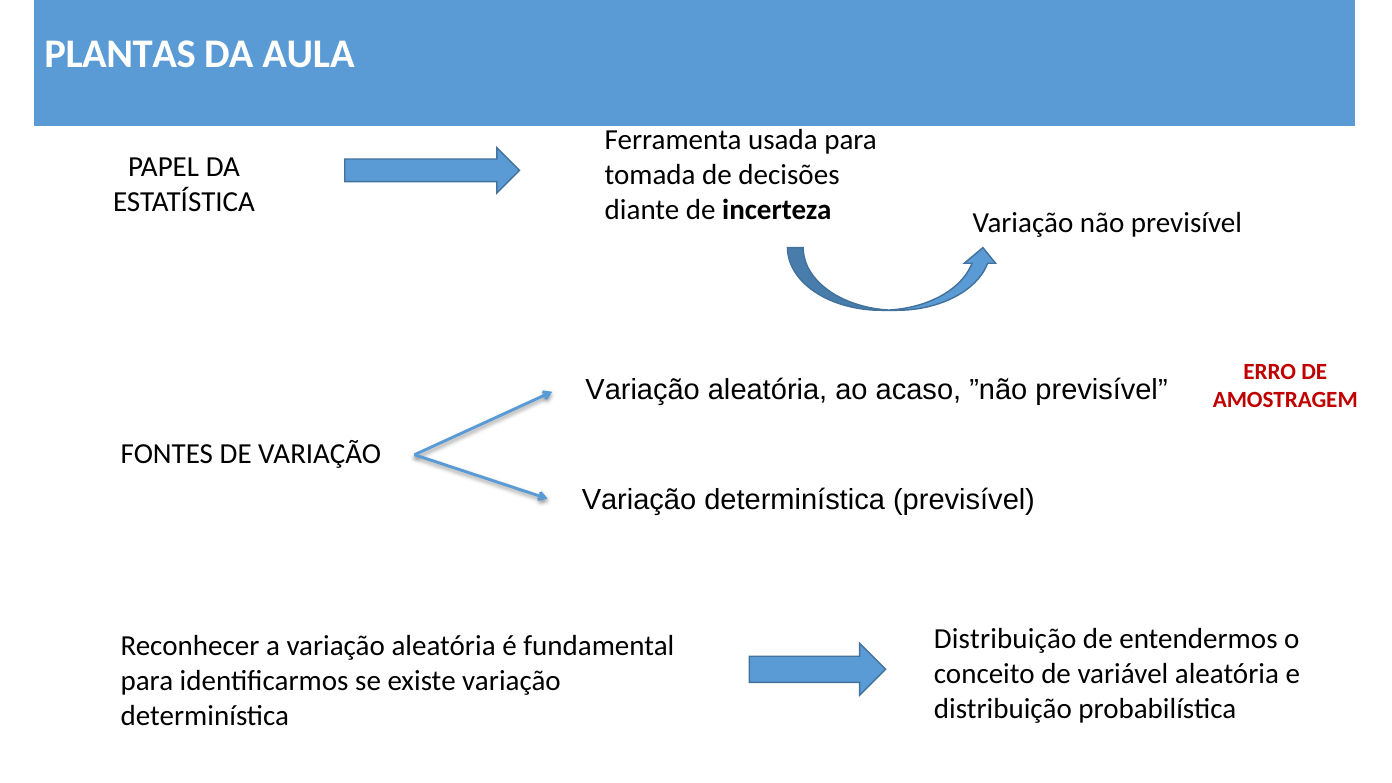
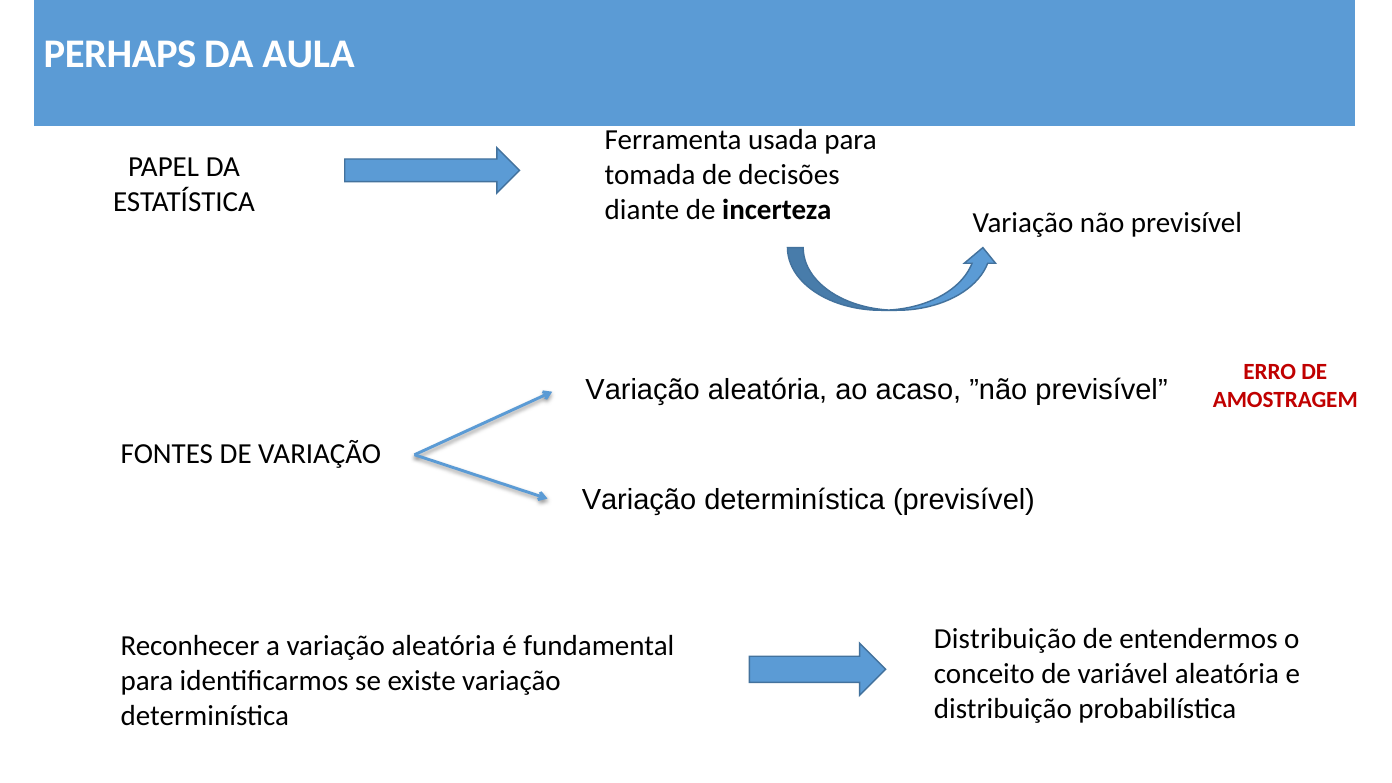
PLANTAS: PLANTAS -> PERHAPS
